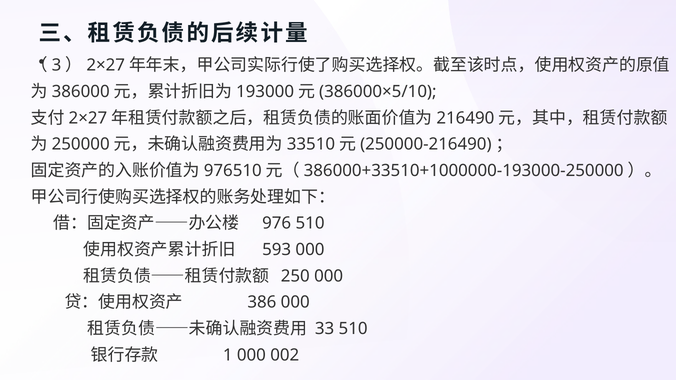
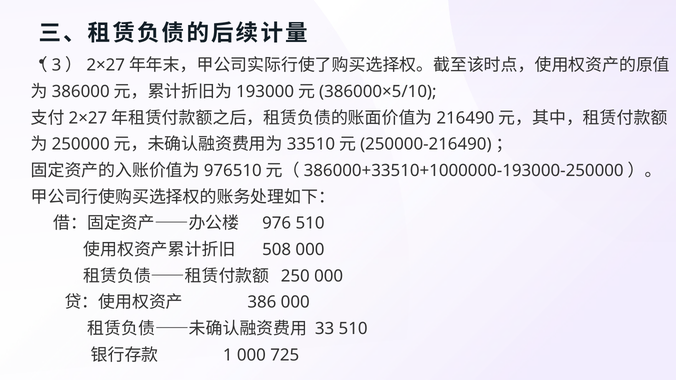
593: 593 -> 508
002: 002 -> 725
